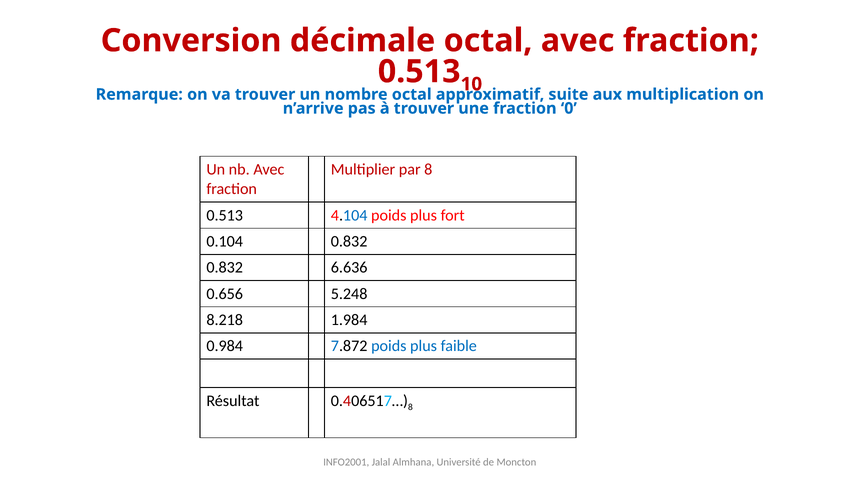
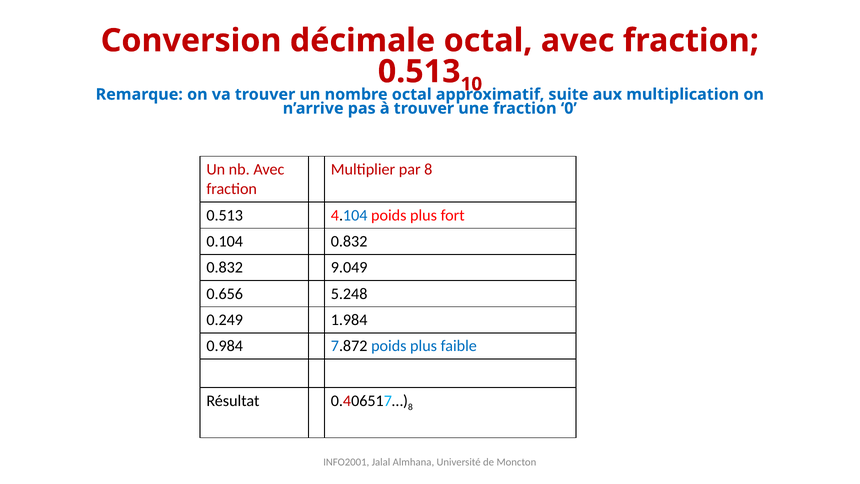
6.636: 6.636 -> 9.049
8.218: 8.218 -> 0.249
